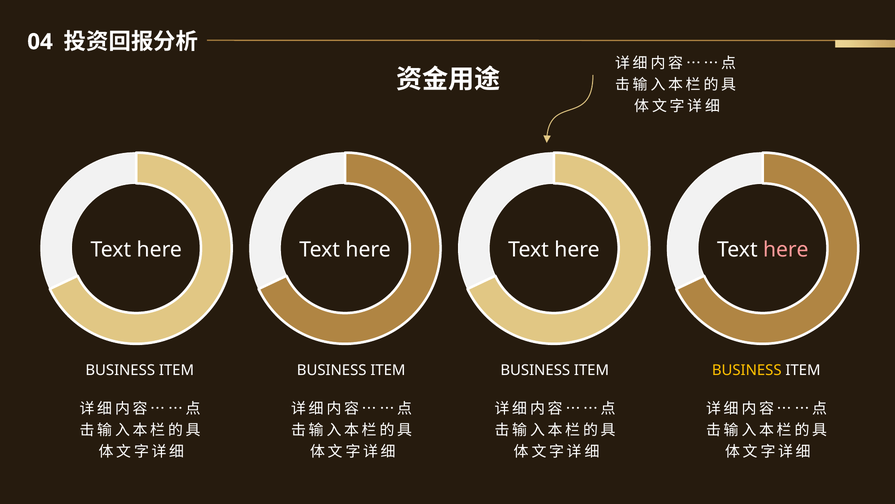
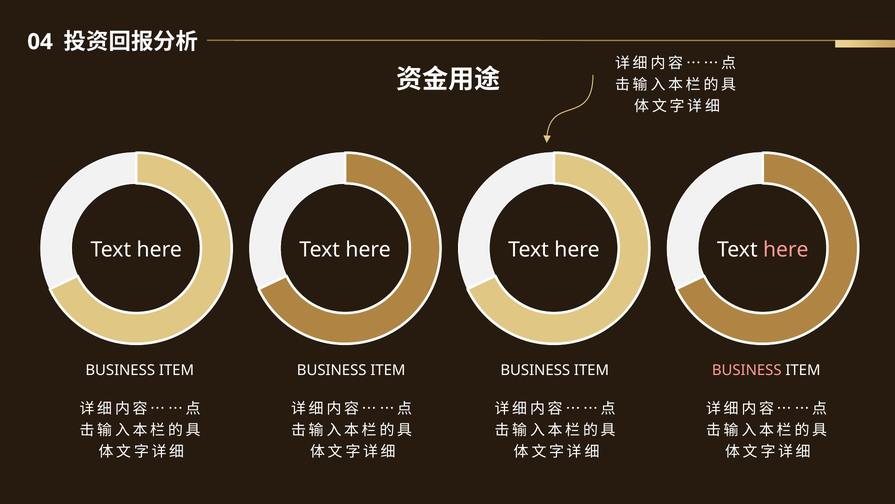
BUSINESS at (747, 370) colour: yellow -> pink
